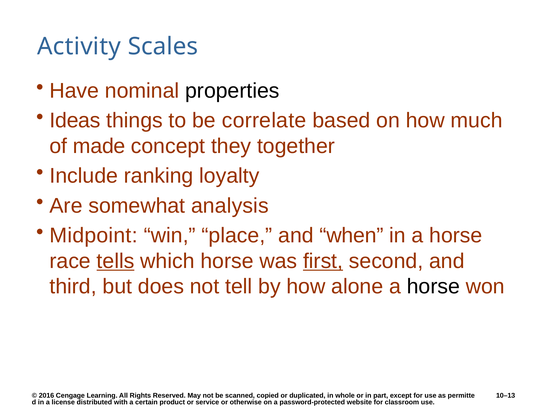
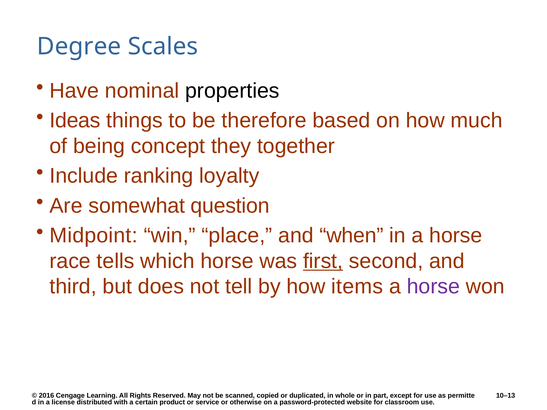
Activity: Activity -> Degree
correlate: correlate -> therefore
made: made -> being
analysis: analysis -> question
tells underline: present -> none
alone: alone -> items
horse at (433, 287) colour: black -> purple
